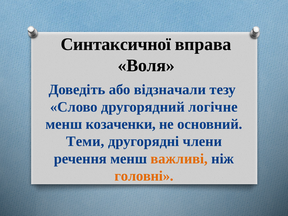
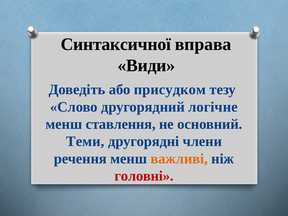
Воля: Воля -> Види
відзначали: відзначали -> присудком
козаченки: козаченки -> ставлення
головні colour: orange -> red
